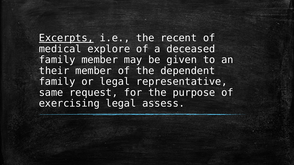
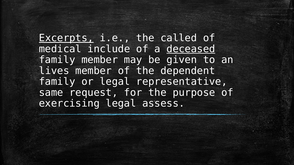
recent: recent -> called
explore: explore -> include
deceased underline: none -> present
their: their -> lives
